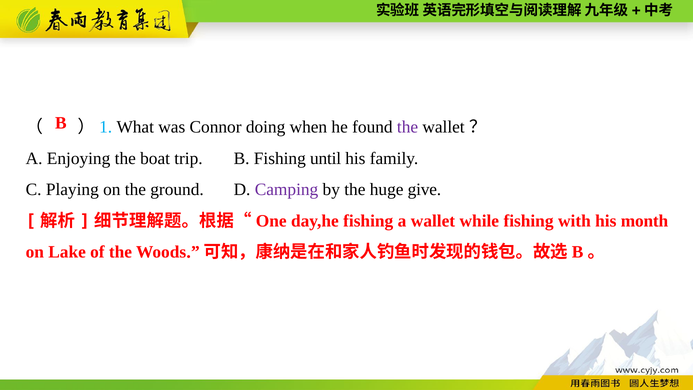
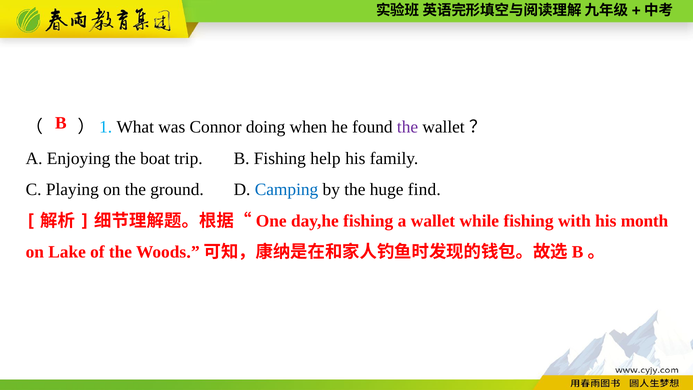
until: until -> help
Camping colour: purple -> blue
give: give -> find
